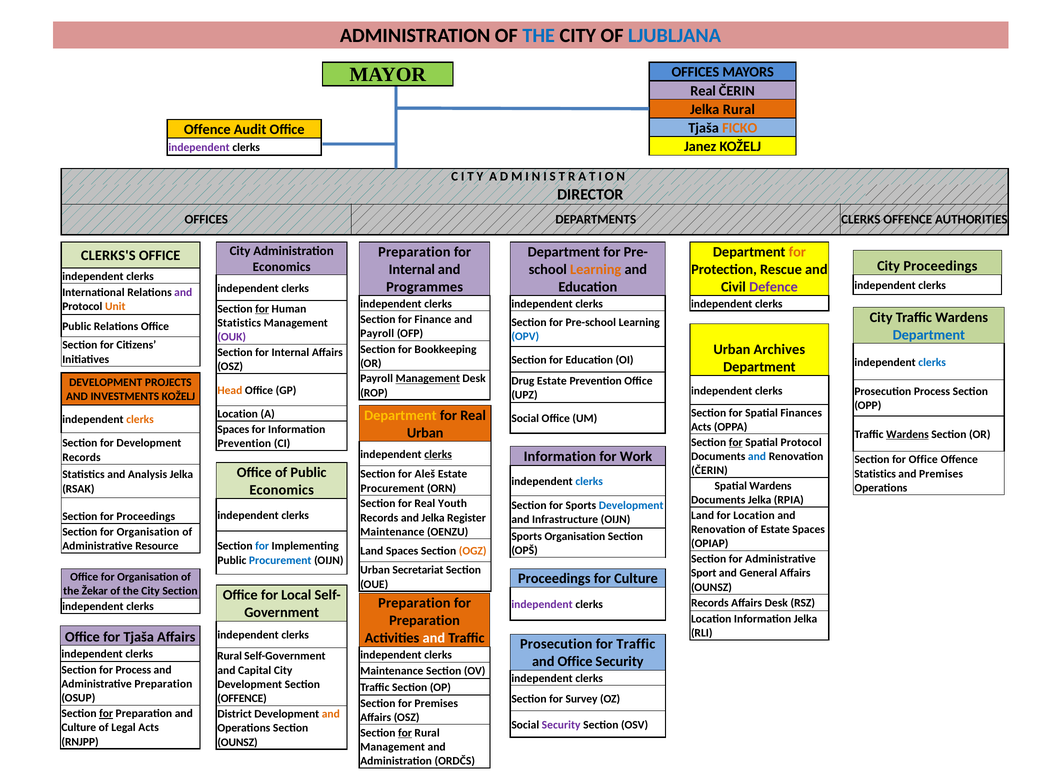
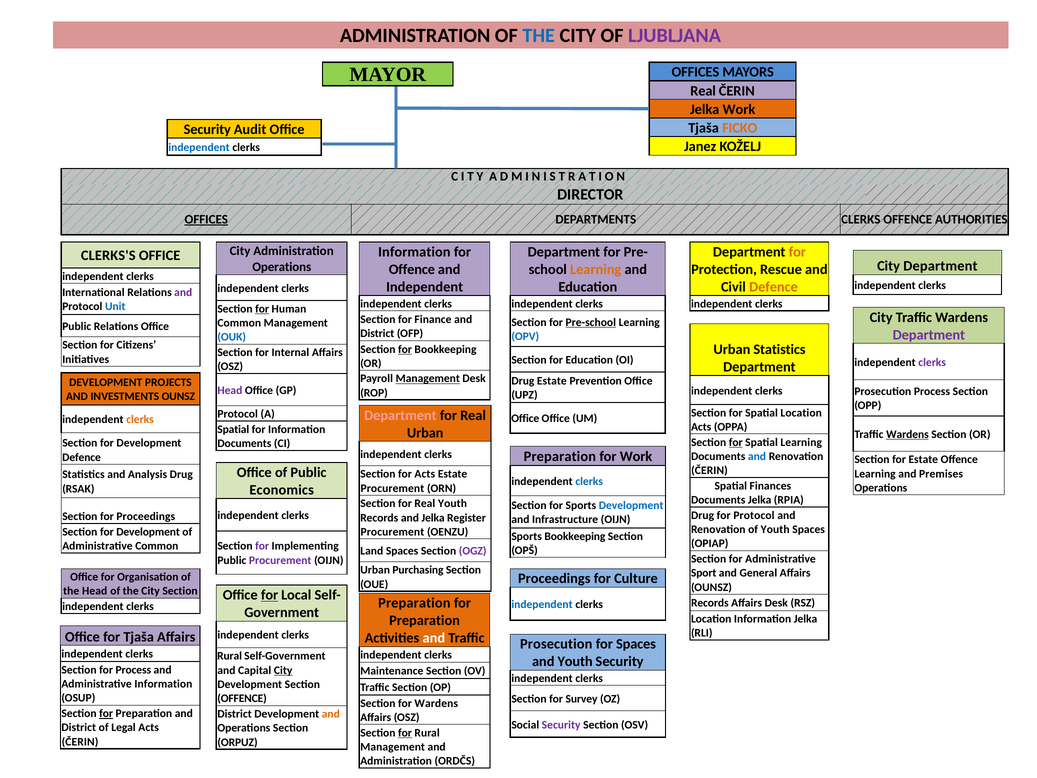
LJUBLJANA colour: blue -> purple
Jelka Rural: Rural -> Work
Offence at (207, 129): Offence -> Security
independent at (199, 147) colour: purple -> blue
OFFICES at (206, 219) underline: none -> present
Preparation at (414, 252): Preparation -> Information
City Proceedings: Proceedings -> Department
Economics at (282, 267): Economics -> Operations
Internal at (412, 269): Internal -> Offence
Programmes at (425, 287): Programmes -> Independent
Defence at (773, 287) colour: purple -> orange
Unit colour: orange -> blue
Pre-school underline: none -> present
Statistics at (239, 323): Statistics -> Common
Payroll at (377, 334): Payroll -> District
Department at (929, 335) colour: blue -> purple
OUK colour: purple -> blue
Urban Archives: Archives -> Statistics
for at (405, 349) underline: none -> present
clerks at (932, 362) colour: blue -> purple
Head at (230, 390) colour: orange -> purple
INVESTMENTS KOŽELJ: KOŽELJ -> OUNSZ
Spatial Finances: Finances -> Location
Location at (238, 414): Location -> Protocol
Department at (400, 415) colour: yellow -> pink
Social at (525, 418): Social -> Office
Spaces at (233, 429): Spaces -> Spatial
Spatial Protocol: Protocol -> Learning
Prevention at (244, 443): Prevention -> Documents
clerks at (438, 454) underline: present -> none
Information at (560, 456): Information -> Preparation
Records at (81, 457): Records -> Defence
for Office: Office -> Estate
Statistics at (875, 474): Statistics -> Learning
for Aleš: Aleš -> Acts
Analysis Jelka: Jelka -> Drug
Spatial Wardens: Wardens -> Finances
Land at (703, 515): Land -> Drug
for Location: Location -> Protocol
of Estate: Estate -> Youth
Organisation at (148, 532): Organisation -> Development
Maintenance at (392, 532): Maintenance -> Procurement
Sports Organisation: Organisation -> Bookkeeping
Administrative Resource: Resource -> Common
for at (262, 546) colour: blue -> purple
OGZ colour: orange -> purple
Procurement at (280, 560) colour: blue -> purple
Secretariat: Secretariat -> Purchasing
the Žekar: Žekar -> Head
for at (270, 595) underline: none -> present
independent at (542, 604) colour: purple -> blue
for Traffic: Traffic -> Spaces
and Office: Office -> Youth
City at (283, 670) underline: none -> present
Administrative Preparation: Preparation -> Information
for Premises: Premises -> Wardens
Culture at (79, 727): Culture -> District
RNJPP at (80, 742): RNJPP -> ČERIN
OUNSZ at (238, 742): OUNSZ -> ORPUZ
